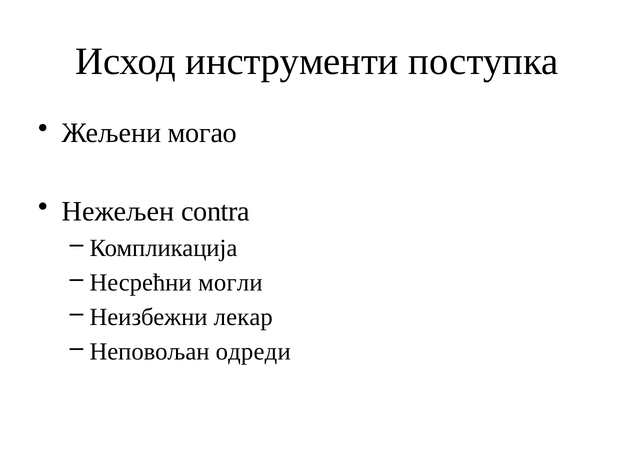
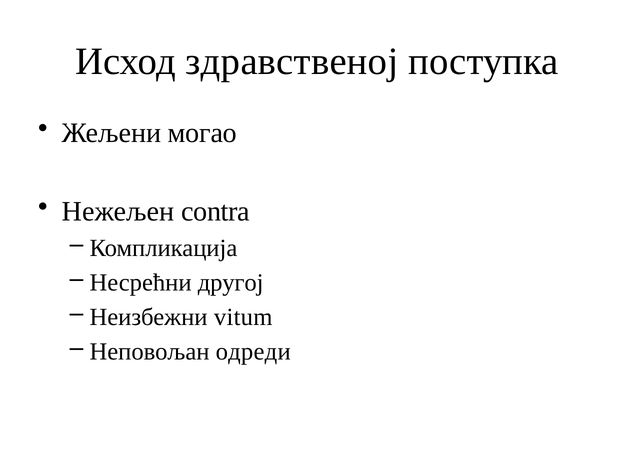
инструменти: инструменти -> здравственој
могли: могли -> другој
лекар: лекар -> vitum
